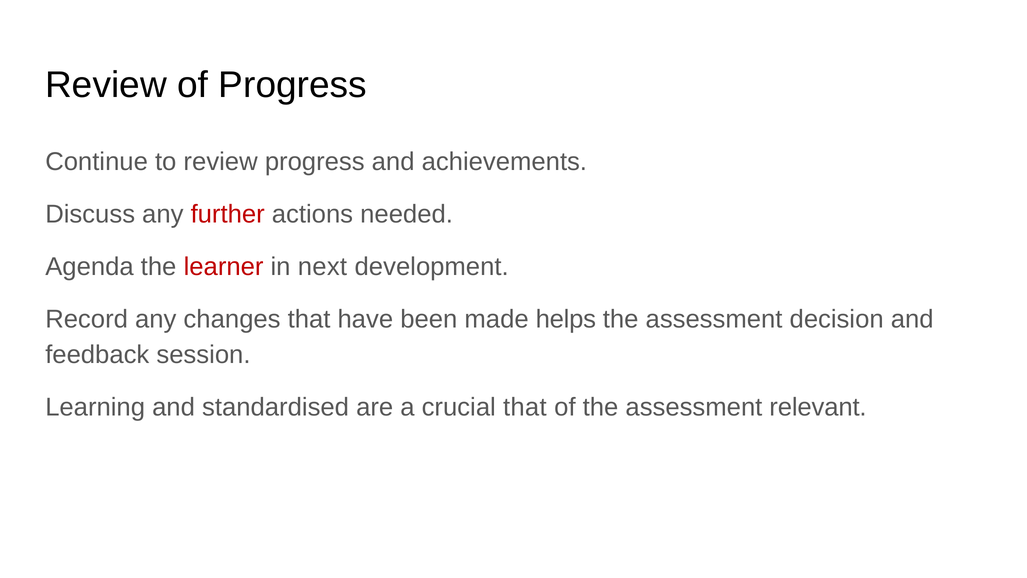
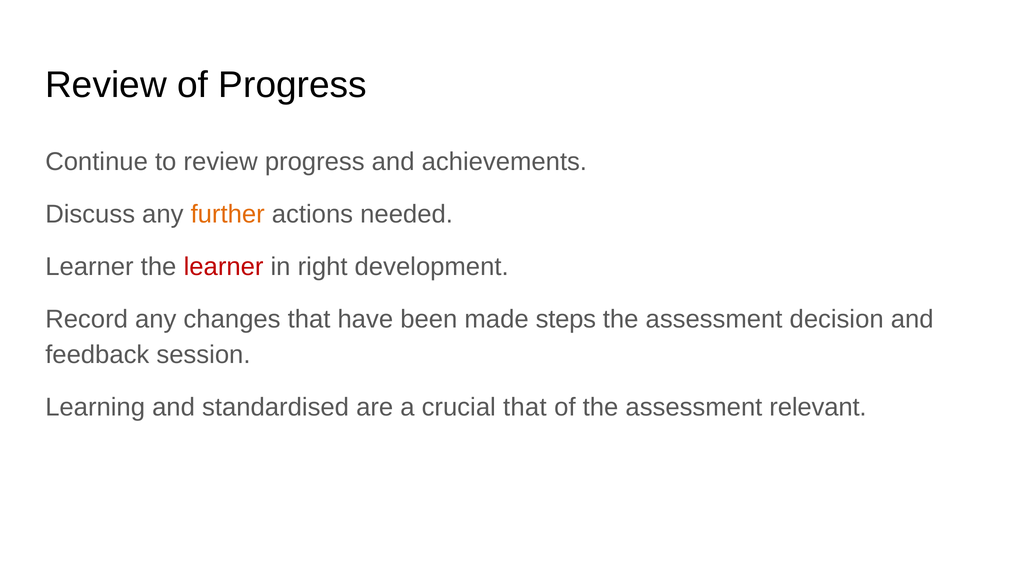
further colour: red -> orange
Agenda at (89, 267): Agenda -> Learner
next: next -> right
helps: helps -> steps
